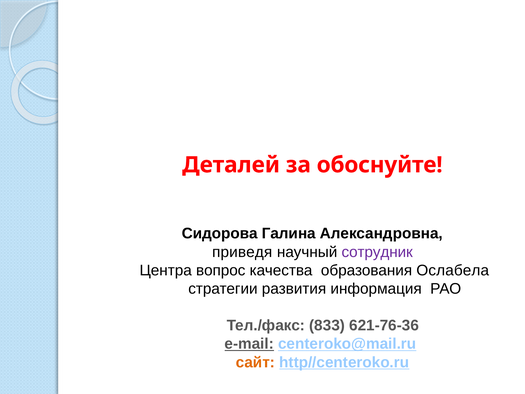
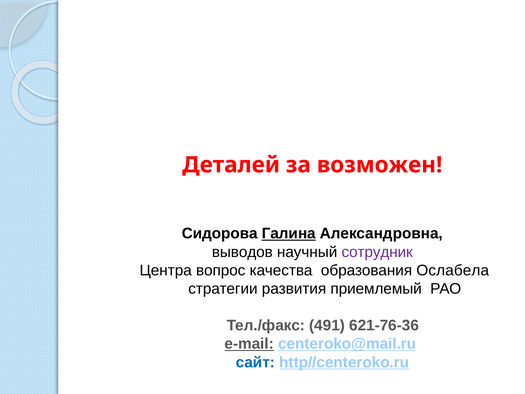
обоснуйте: обоснуйте -> возможен
Галина underline: none -> present
приведя: приведя -> выводов
информация: информация -> приемлемый
833: 833 -> 491
сайт colour: orange -> blue
